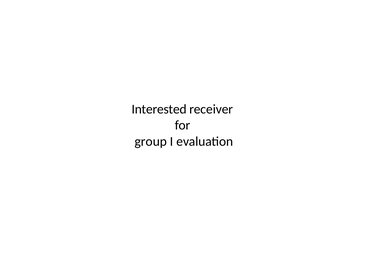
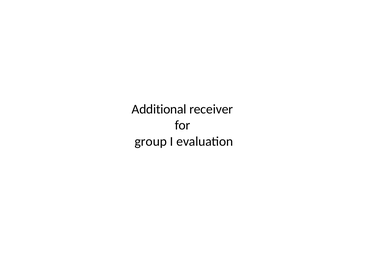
Interested: Interested -> Additional
